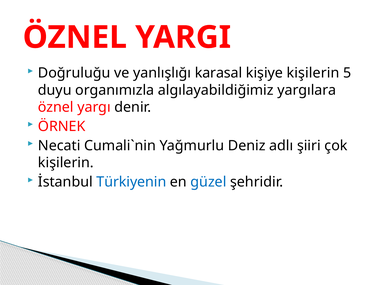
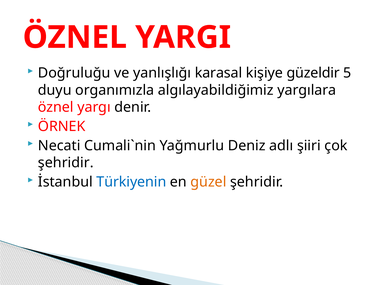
kişiye kişilerin: kişilerin -> güzeldir
kişilerin at (66, 163): kişilerin -> şehridir
güzel colour: blue -> orange
